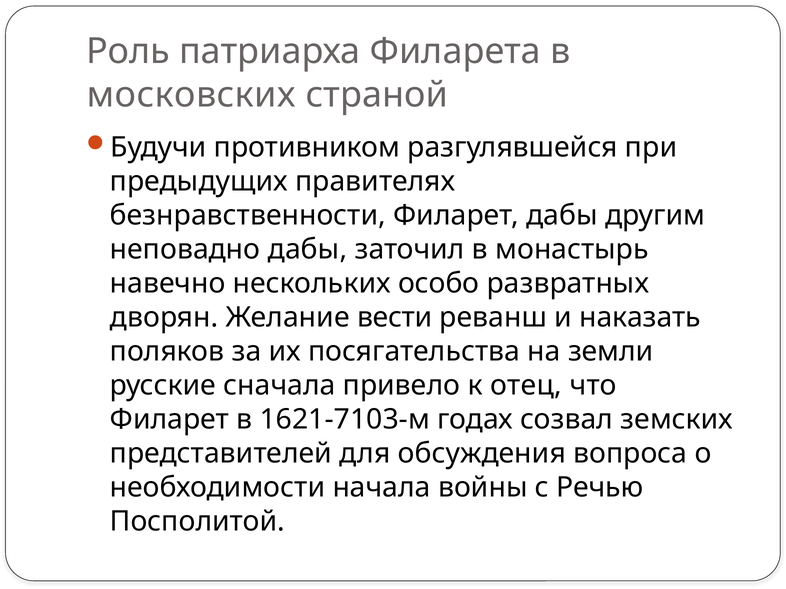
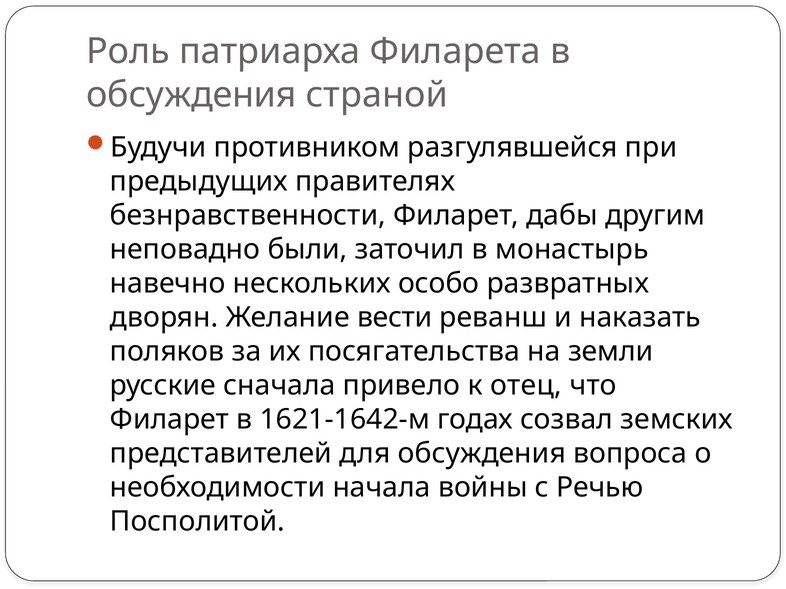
московских at (191, 95): московских -> обсуждения
неповадно дабы: дабы -> были
1621-7103-м: 1621-7103-м -> 1621-1642-м
